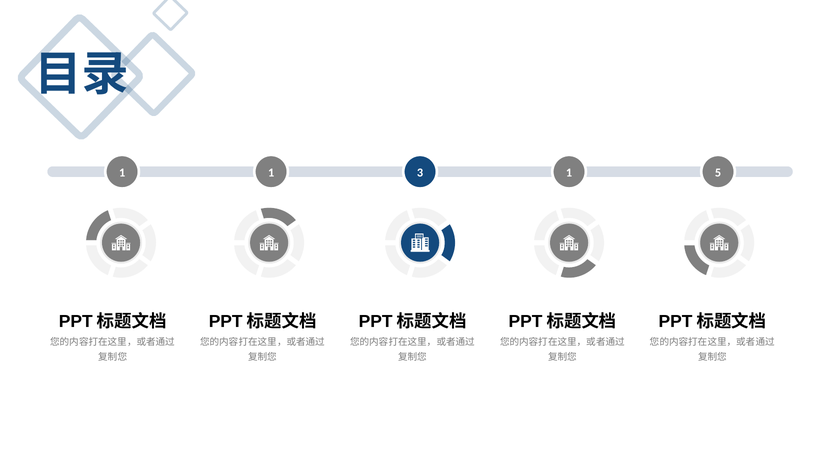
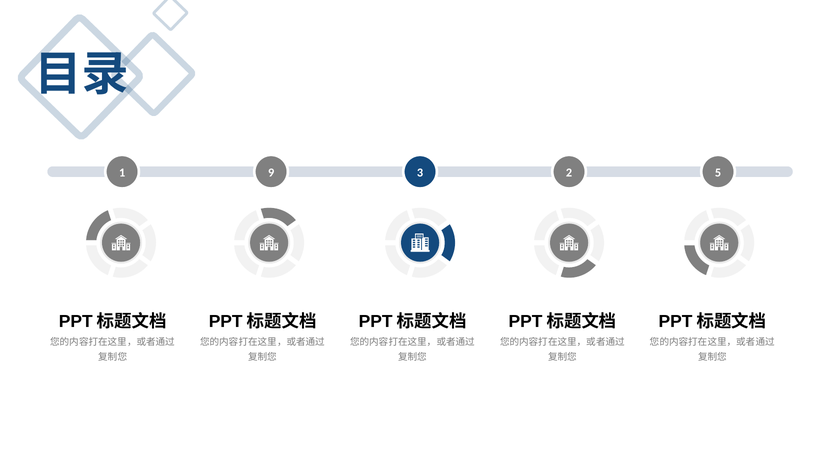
1 1: 1 -> 9
3 1: 1 -> 2
